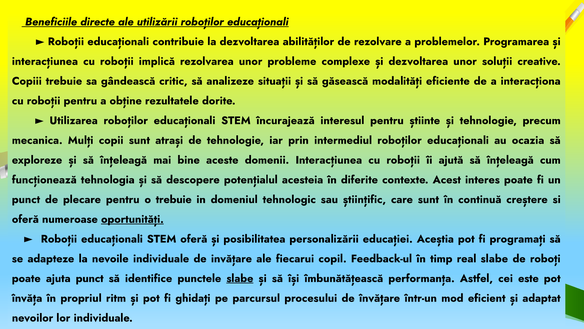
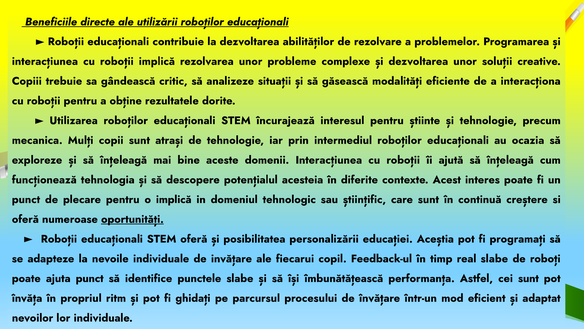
o trebuie: trebuie -> implică
slabe at (240, 278) underline: present -> none
cei este: este -> sunt
